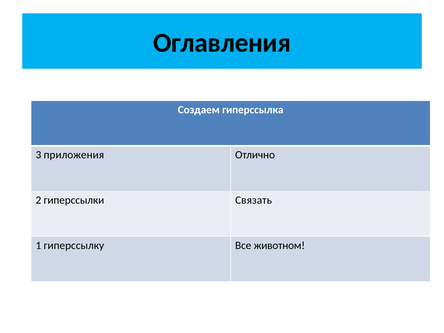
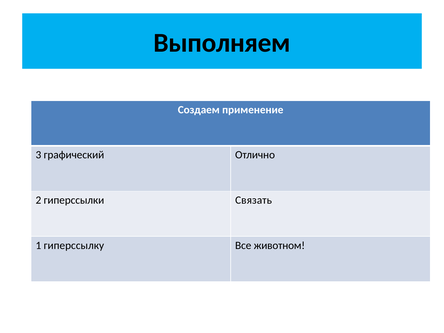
Оглавления: Оглавления -> Выполняем
гиперссылка: гиперссылка -> применение
приложения: приложения -> графический
